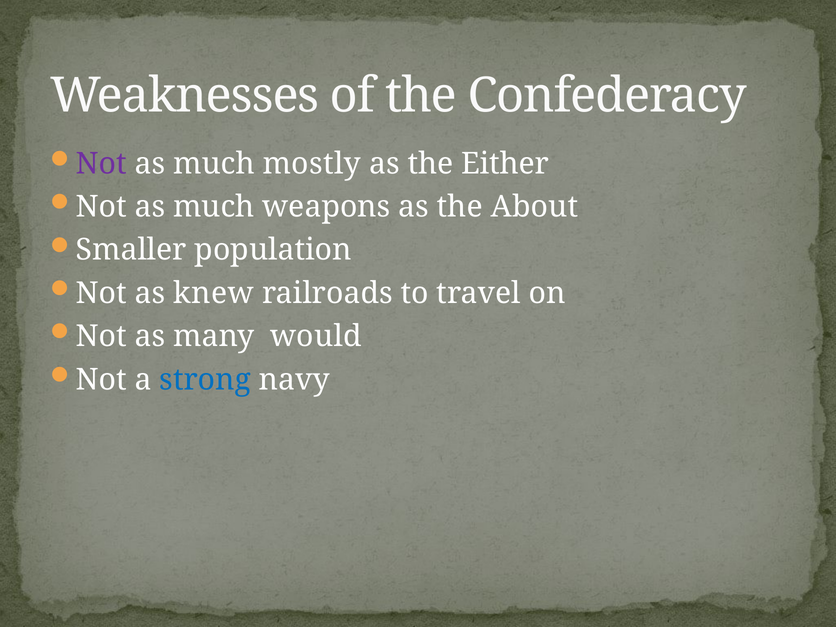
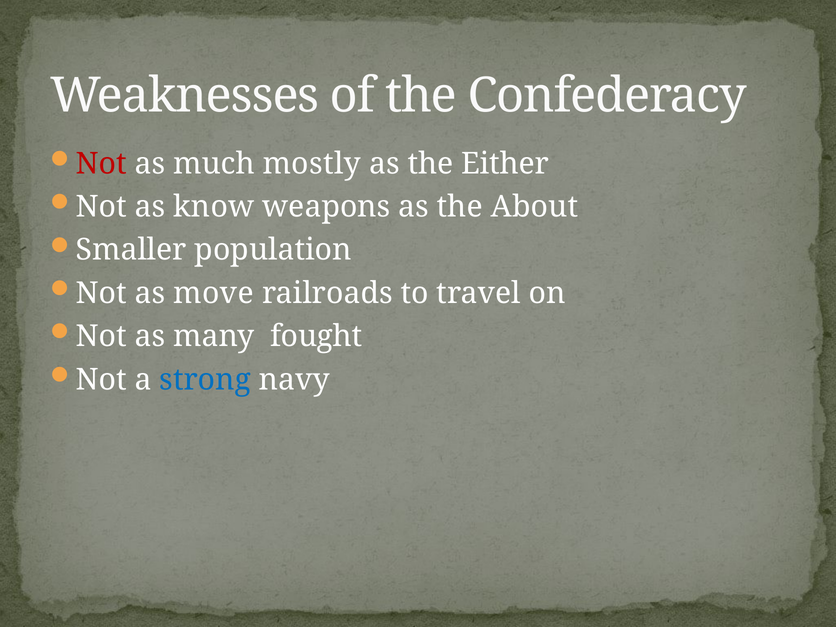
Not at (101, 164) colour: purple -> red
much at (214, 207): much -> know
knew: knew -> move
would: would -> fought
